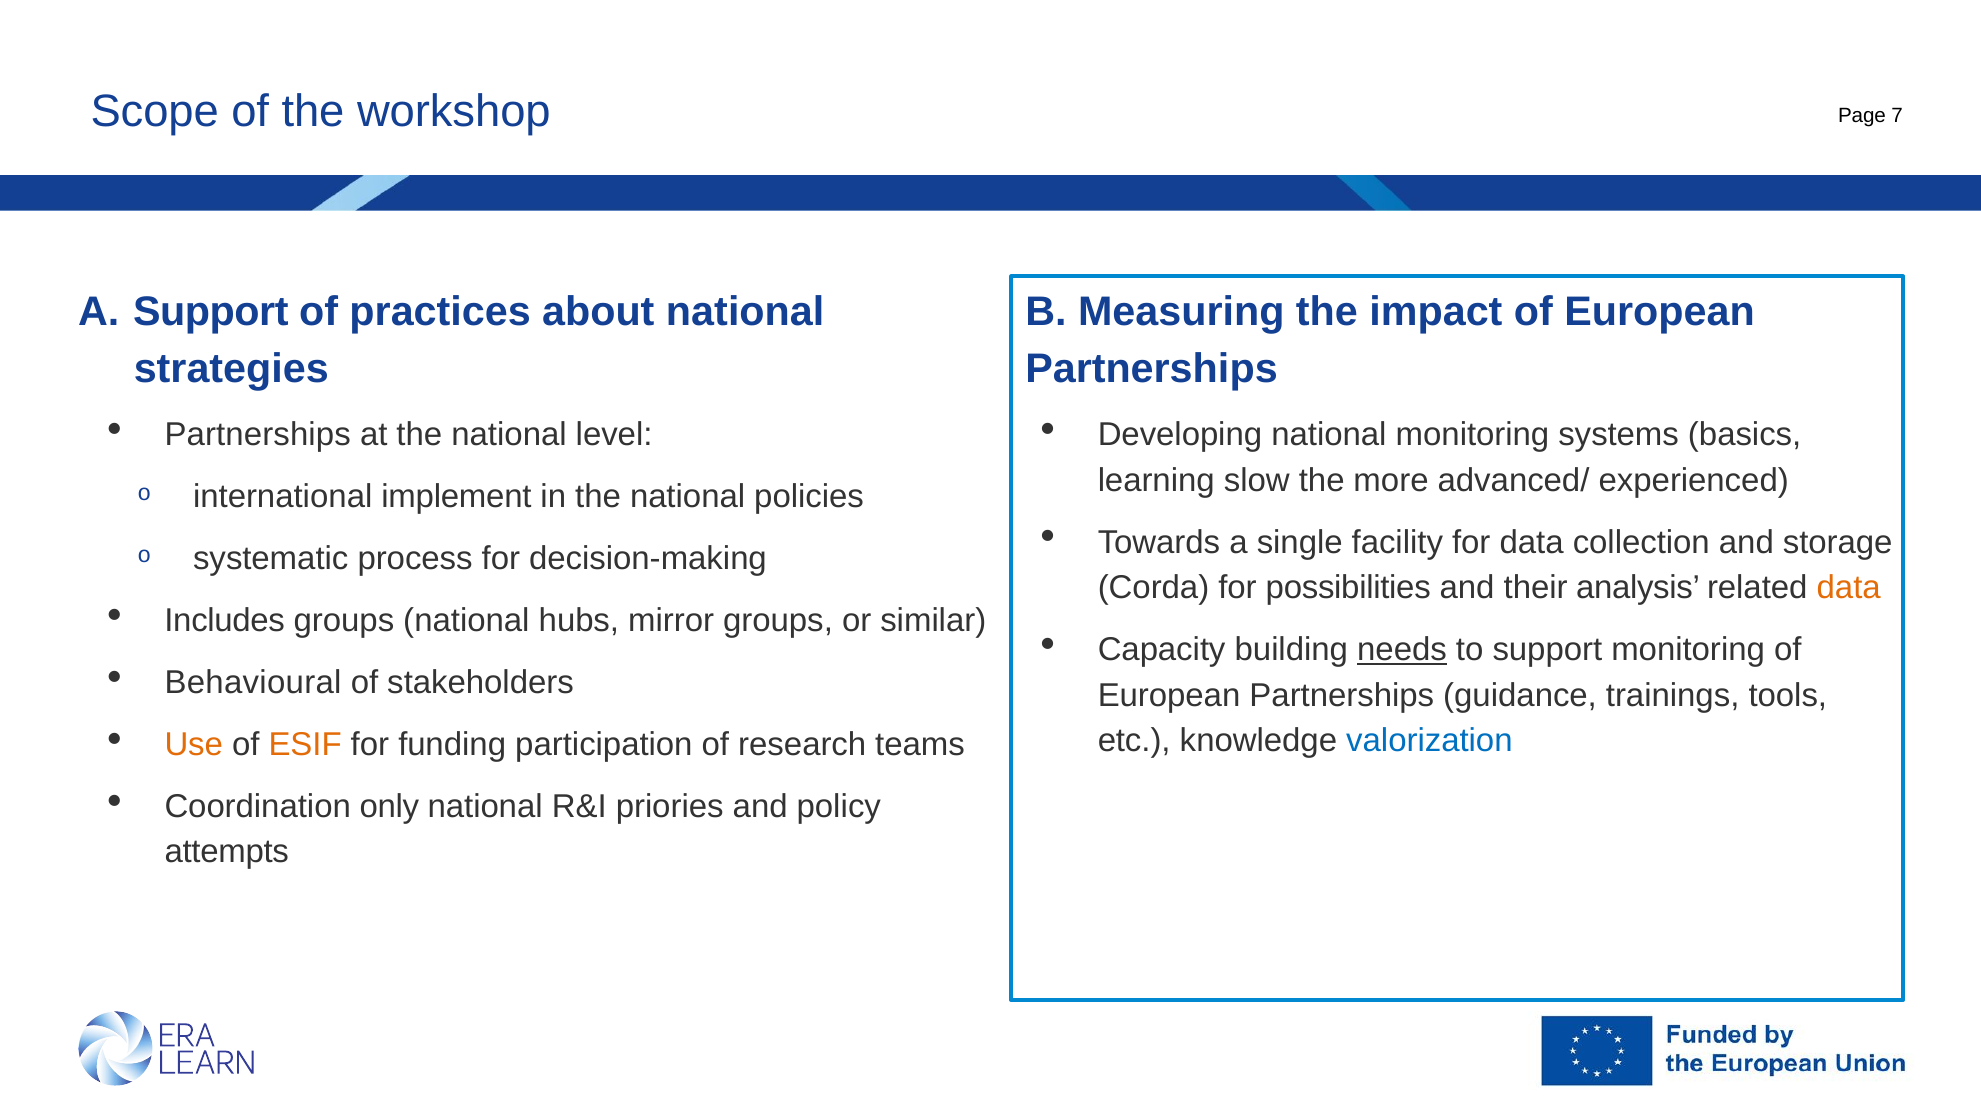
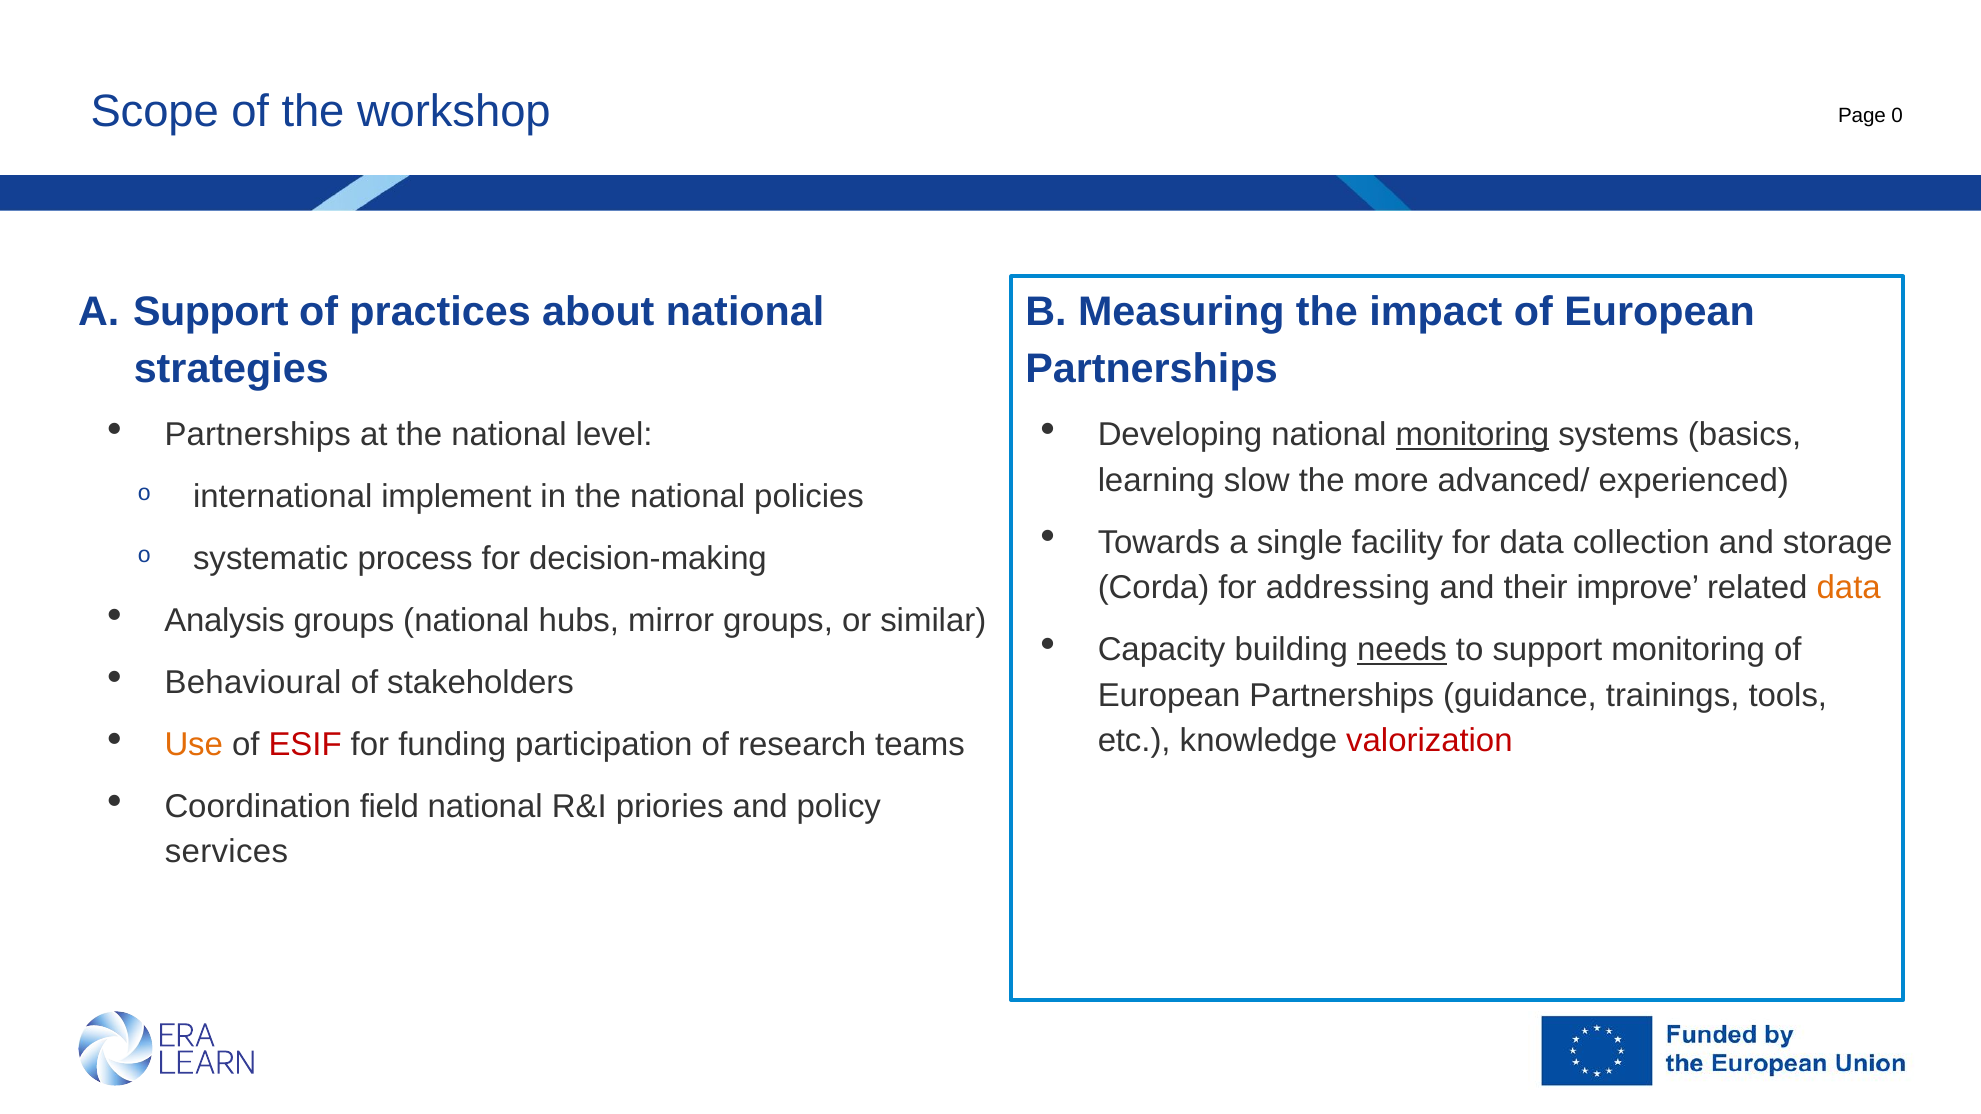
7: 7 -> 0
monitoring at (1473, 435) underline: none -> present
possibilities: possibilities -> addressing
analysis: analysis -> improve
Includes: Includes -> Analysis
valorization colour: blue -> red
ESIF colour: orange -> red
only: only -> field
attempts: attempts -> services
